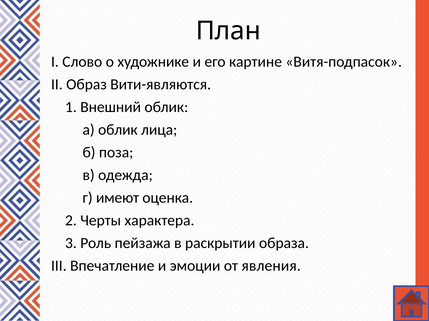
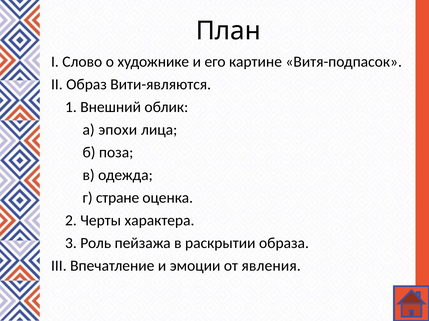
а облик: облик -> эпохи
имеют: имеют -> стране
